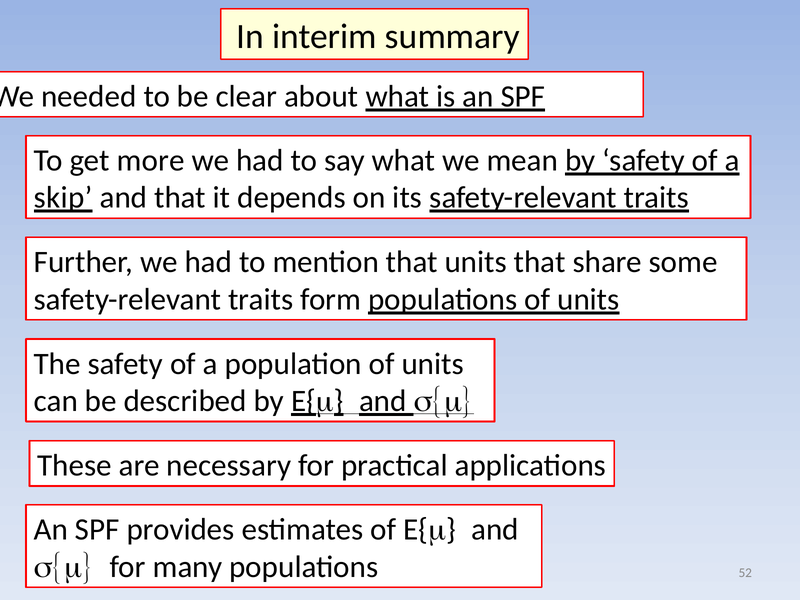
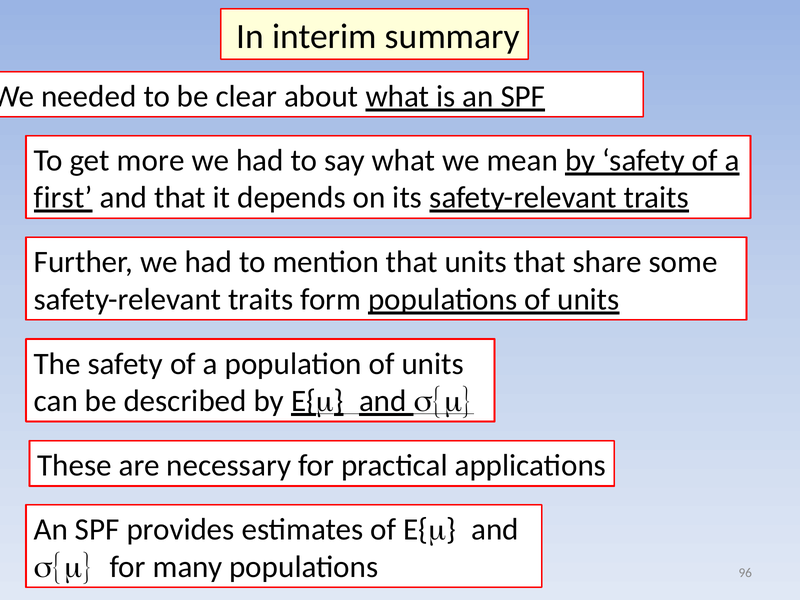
skip: skip -> first
52: 52 -> 96
